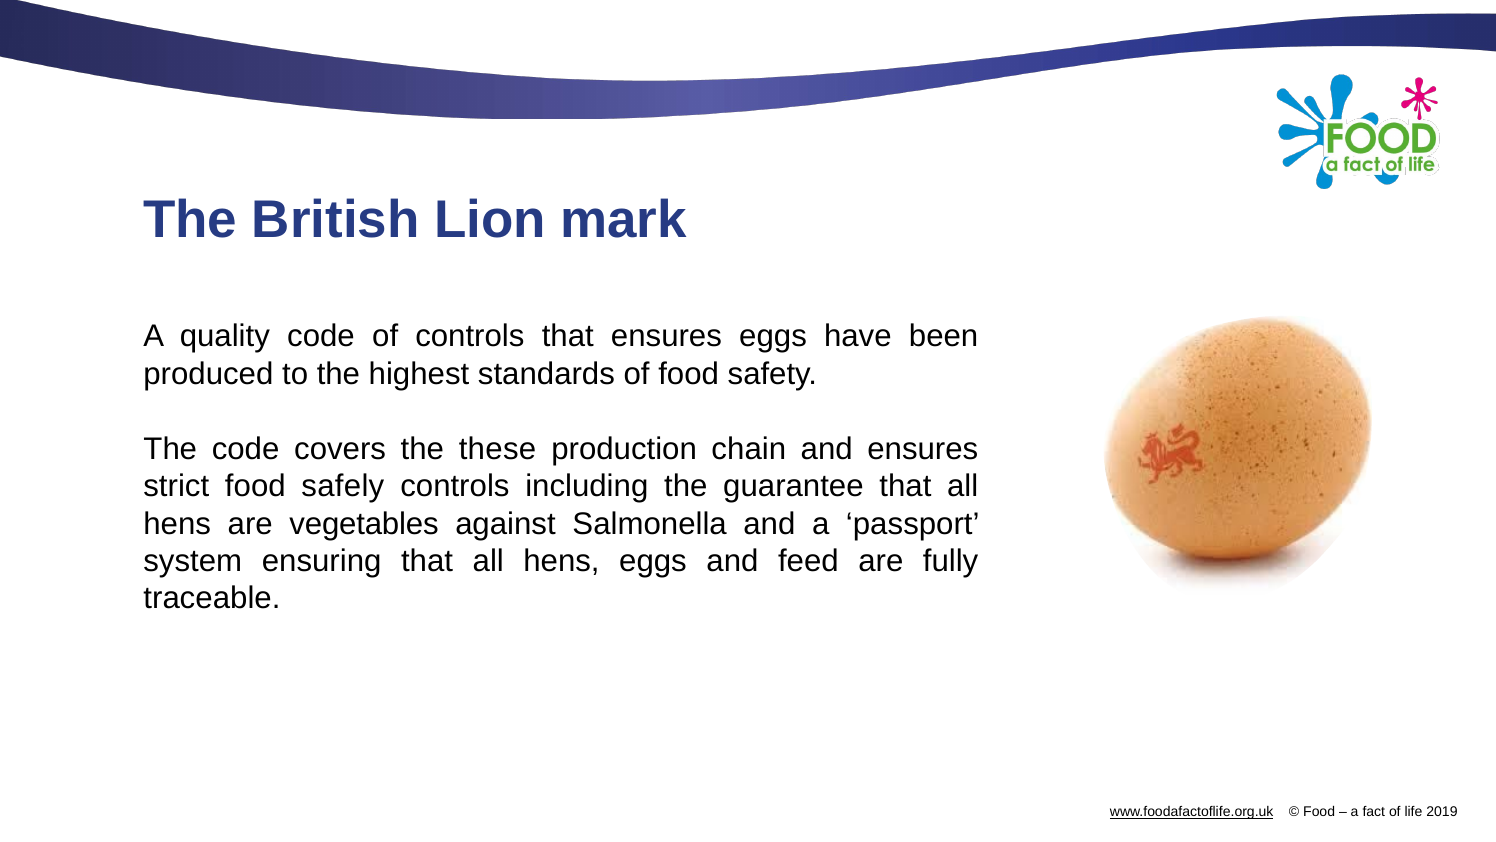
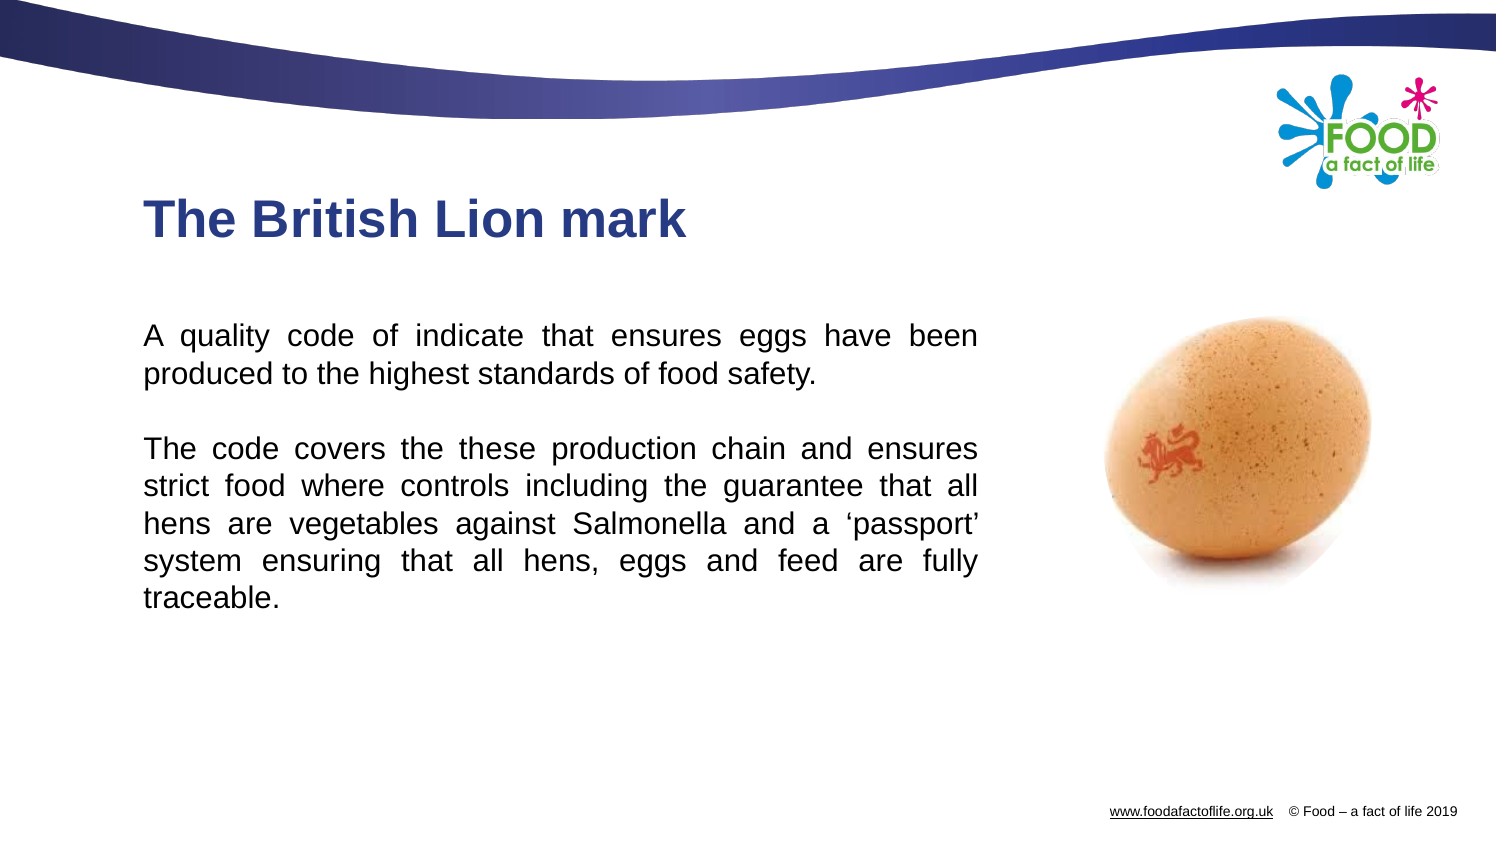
of controls: controls -> indicate
safely: safely -> where
